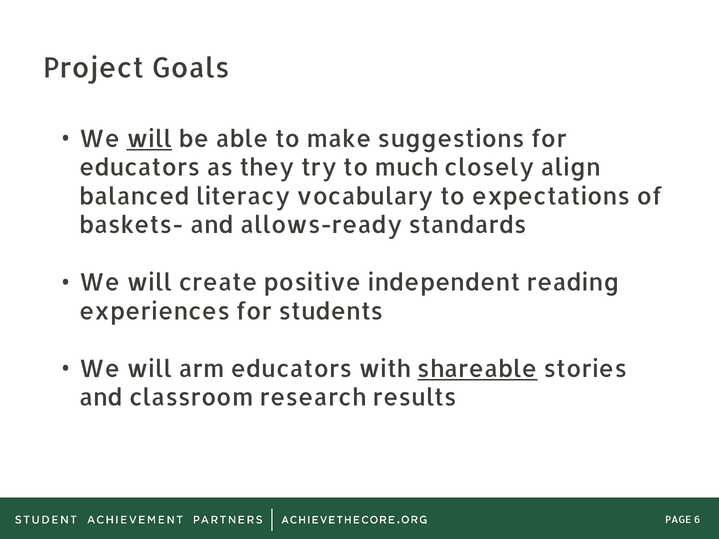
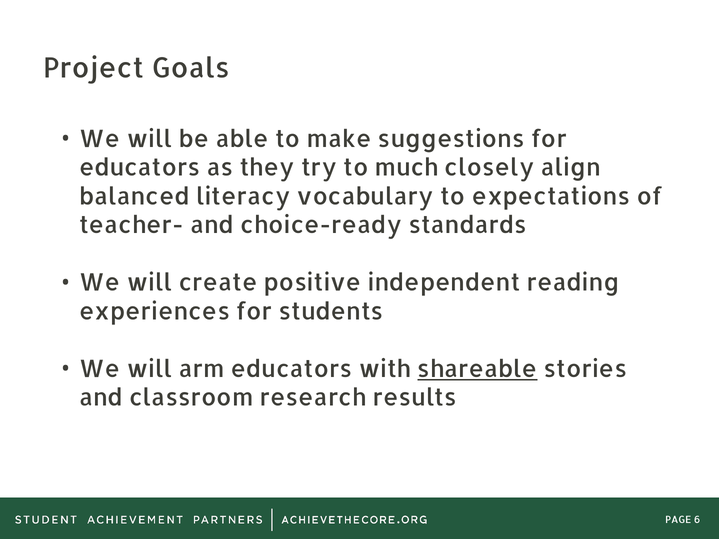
will at (149, 139) underline: present -> none
baskets-: baskets- -> teacher-
allows-ready: allows-ready -> choice-ready
